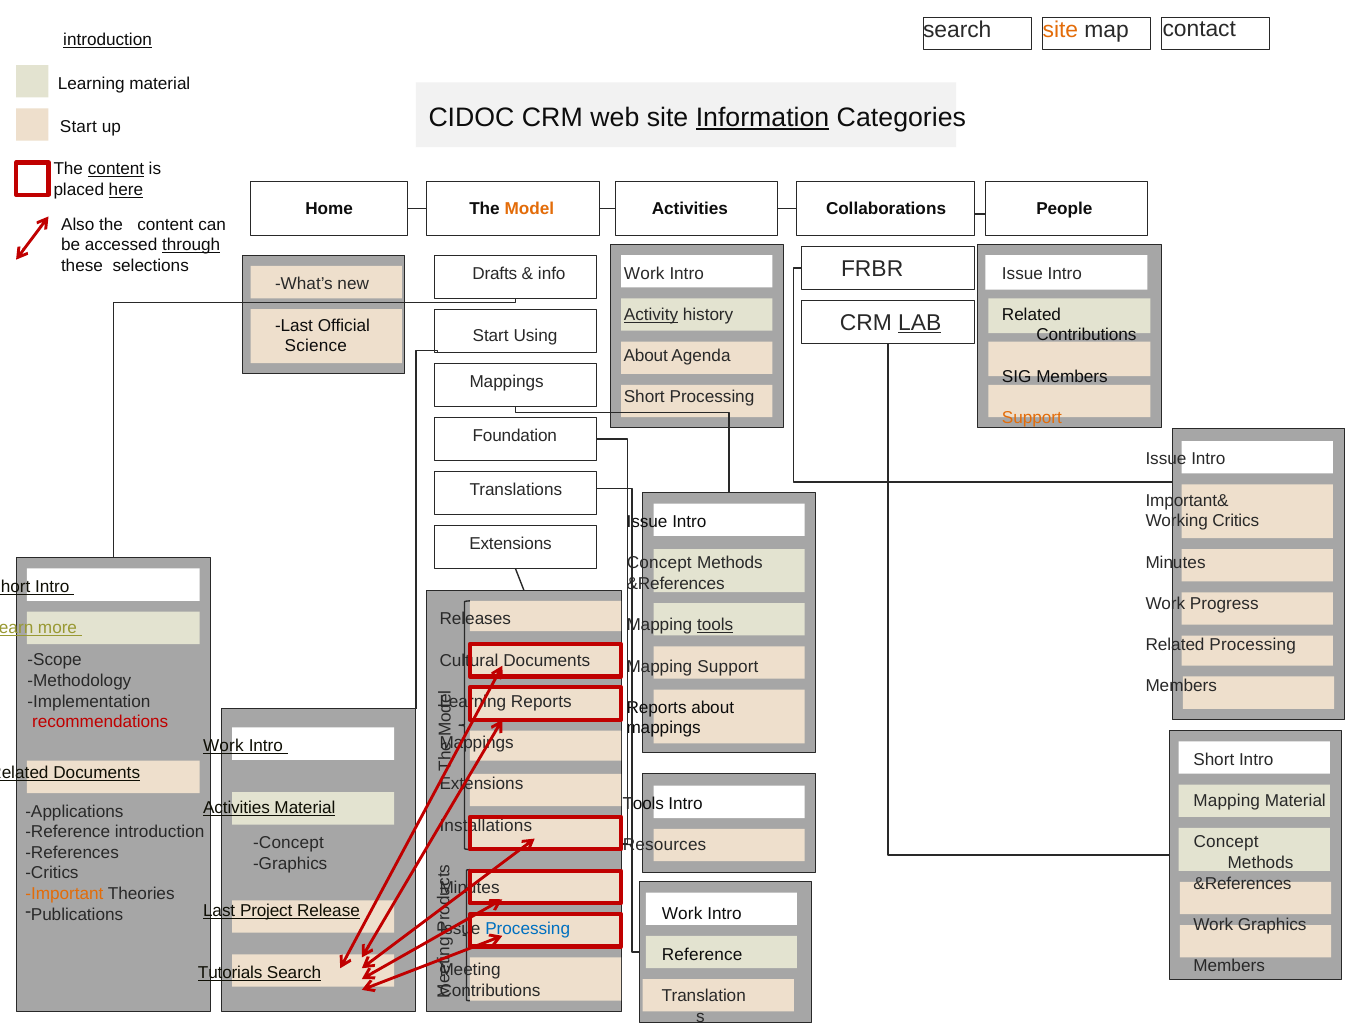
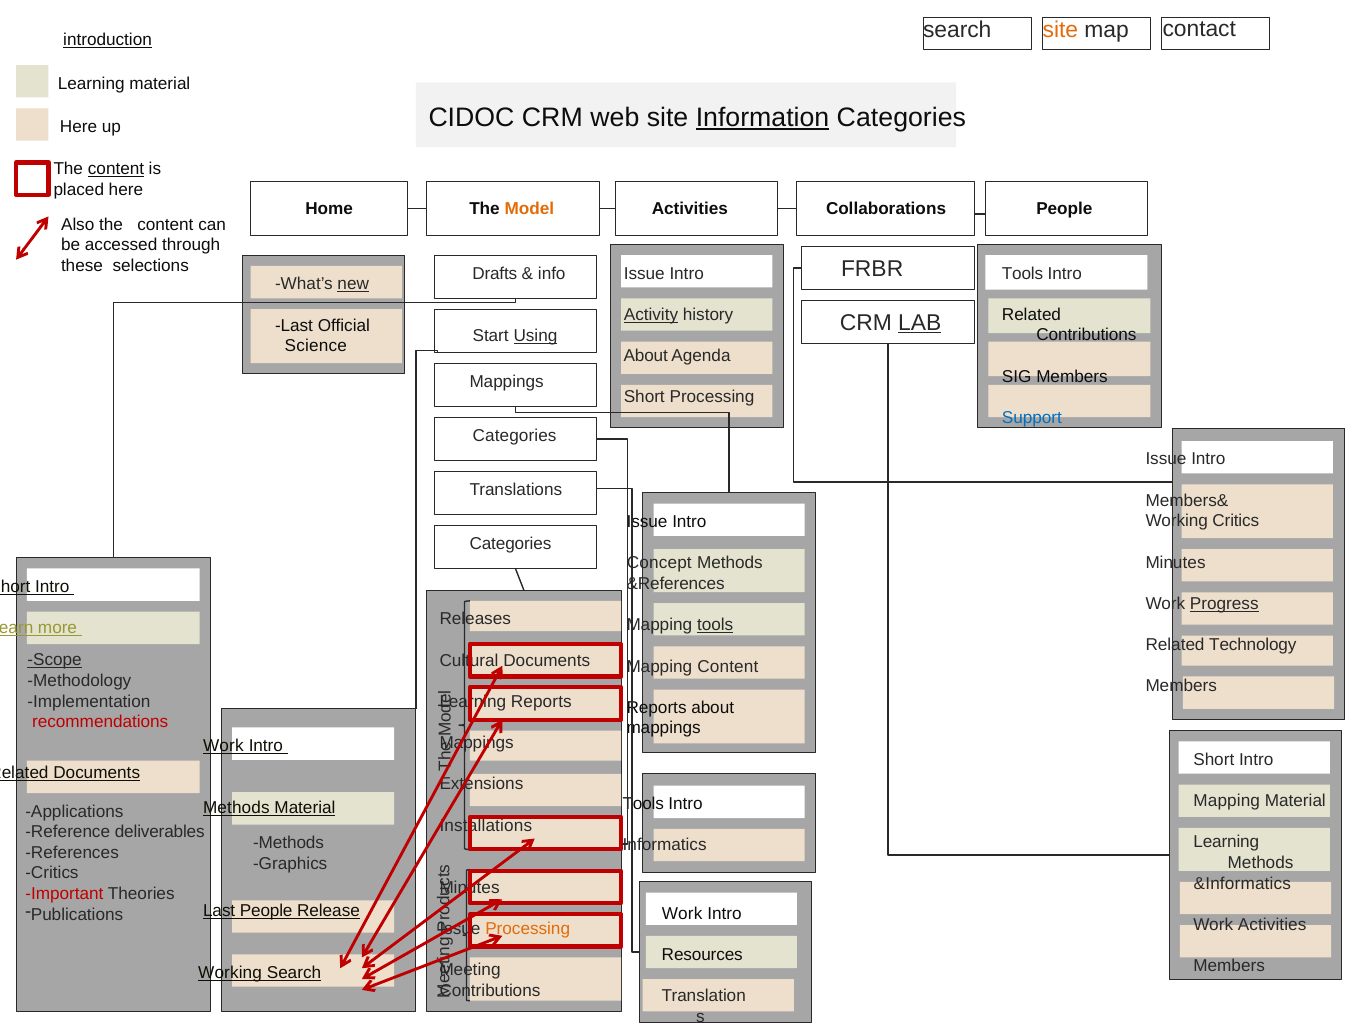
Start at (78, 127): Start -> Here
here at (126, 190) underline: present -> none
through underline: present -> none
Work at (644, 273): Work -> Issue
Issue at (1022, 273): Issue -> Tools
new underline: none -> present
Using underline: none -> present
Support at (1032, 418) colour: orange -> blue
Foundation at (515, 435): Foundation -> Categories
Important&: Important& -> Members&
Extensions at (511, 544): Extensions -> Categories
Progress underline: none -> present
Related Processing: Processing -> Technology
Scope underline: none -> present
Mapping Support: Support -> Content
Activities at (236, 808): Activities -> Methods
Reference introduction: introduction -> deliverables
Concept at (1226, 842): Concept -> Learning
Concept at (288, 843): Concept -> Methods
Resources: Resources -> Informatics
&References at (1242, 883): &References -> &Informatics
Important colour: orange -> red
Last Project: Project -> People
Work Graphics: Graphics -> Activities
Processing at (528, 929) colour: blue -> orange
Reference at (702, 955): Reference -> Resources
Tutorials at (230, 973): Tutorials -> Working
